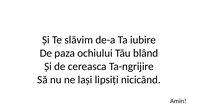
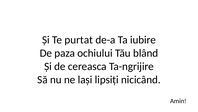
slăvim: slăvim -> purtat
